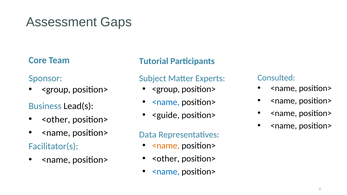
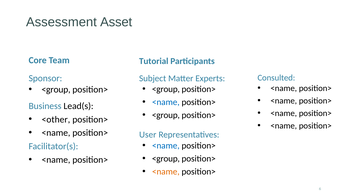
Gaps: Gaps -> Asset
<guide at (166, 115): <guide -> <group
Data: Data -> User
<name at (166, 146) colour: orange -> blue
<other at (166, 159): <other -> <group
<name at (166, 172) colour: blue -> orange
